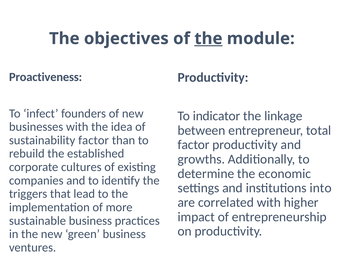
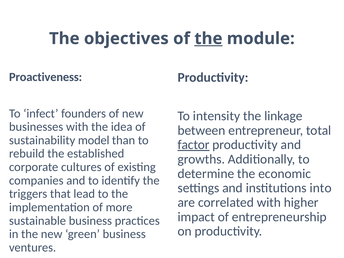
indicator: indicator -> intensity
sustainability factor: factor -> model
factor at (194, 145) underline: none -> present
